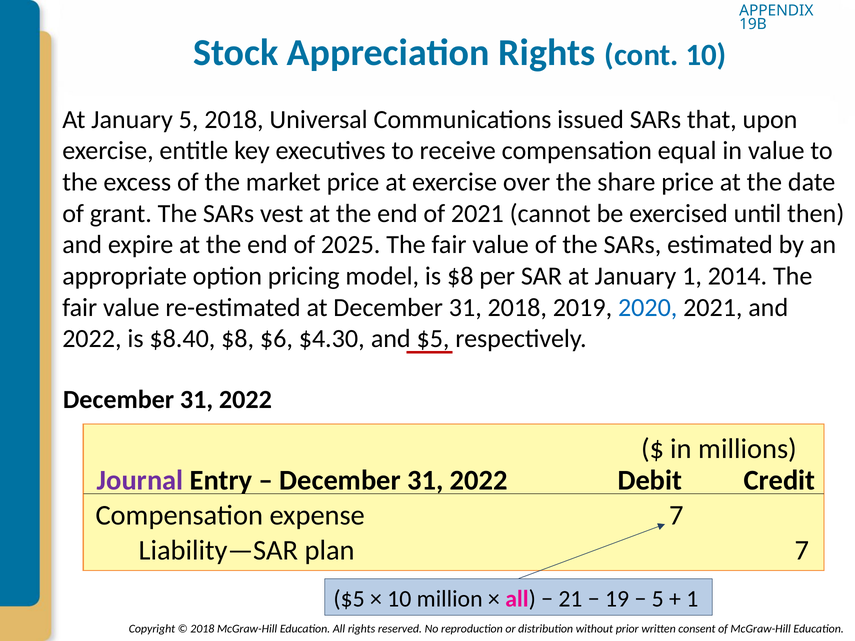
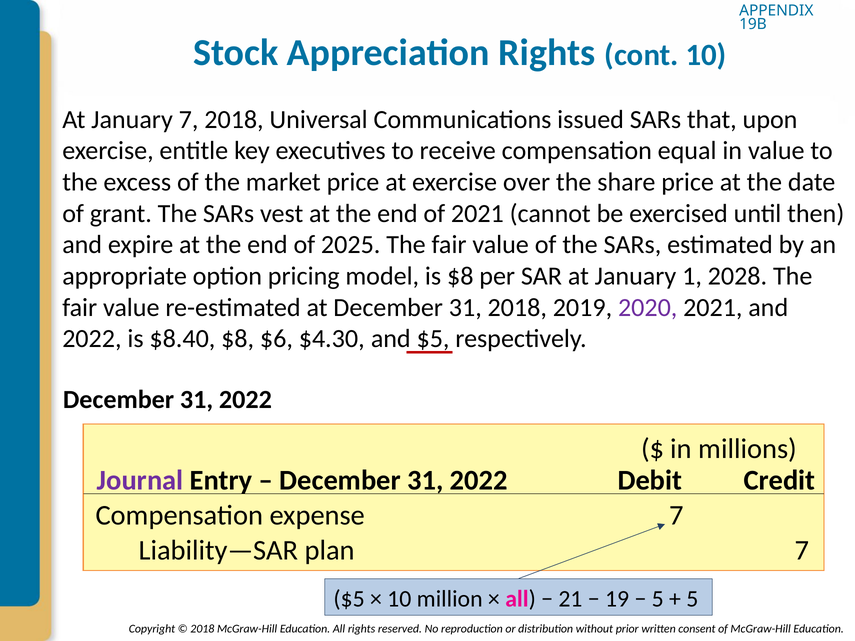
January 5: 5 -> 7
2014: 2014 -> 2028
2020 colour: blue -> purple
1 at (692, 599): 1 -> 5
